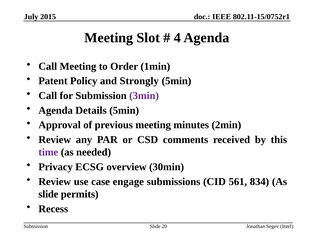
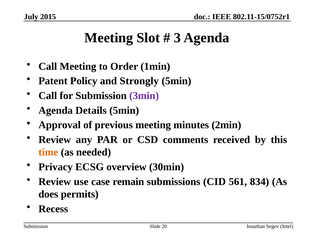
4: 4 -> 3
time colour: purple -> orange
engage: engage -> remain
slide at (48, 194): slide -> does
